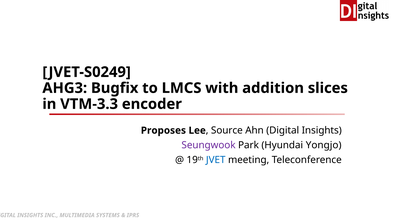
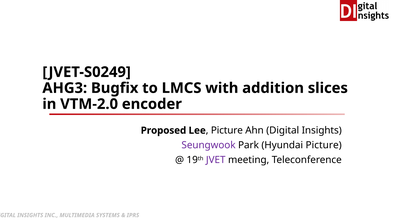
VTM-3.3: VTM-3.3 -> VTM-2.0
Proposes: Proposes -> Proposed
Source at (227, 130): Source -> Picture
Hyundai Yongjo: Yongjo -> Picture
JVET colour: blue -> purple
